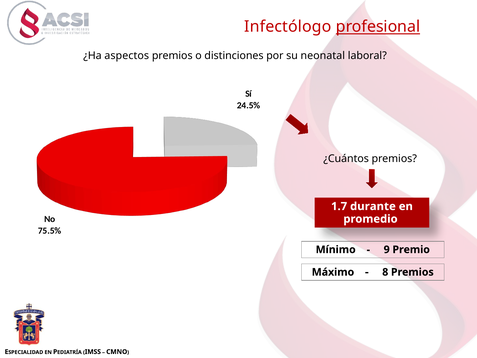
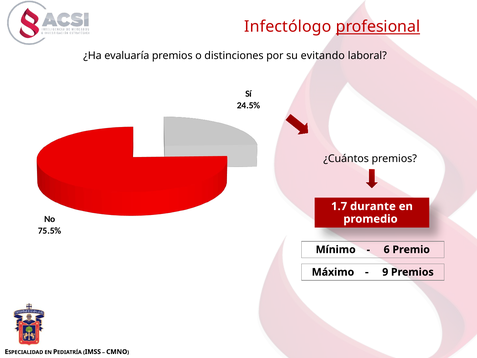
aspectos: aspectos -> evaluaría
neonatal: neonatal -> evitando
9: 9 -> 6
8: 8 -> 9
